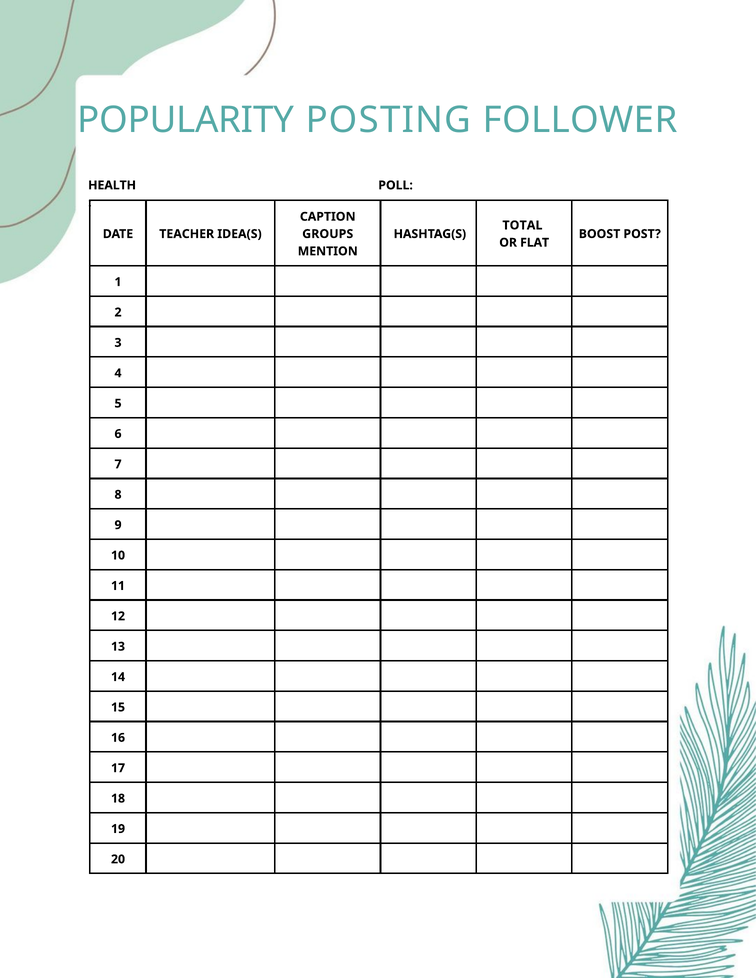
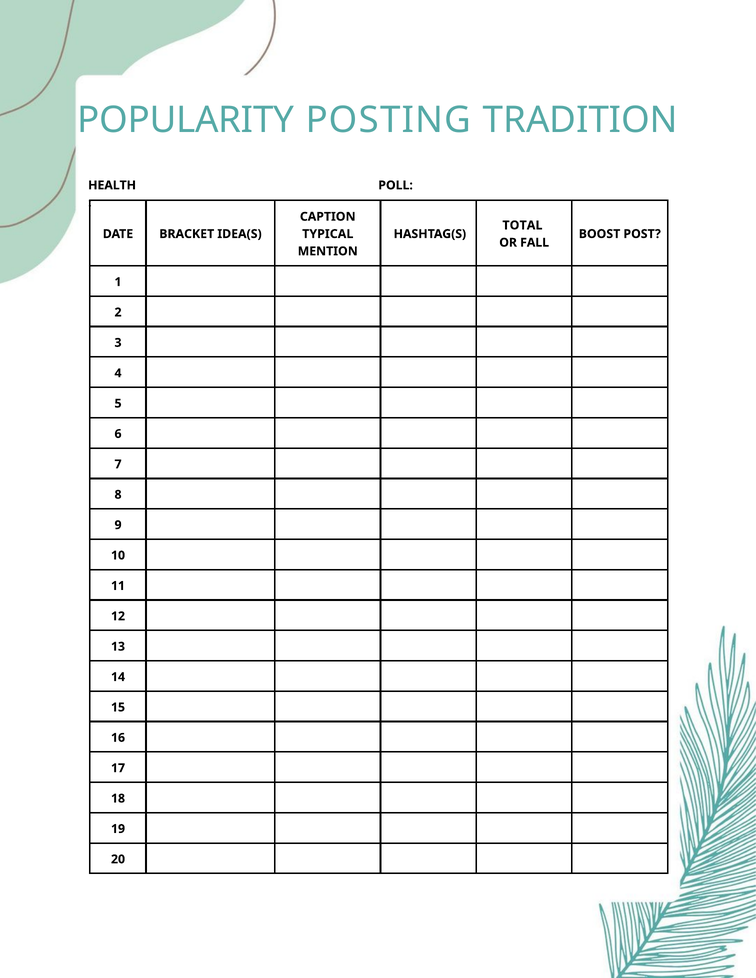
FOLLOWER: FOLLOWER -> TRADITION
TEACHER: TEACHER -> BRACKET
GROUPS: GROUPS -> TYPICAL
FLAT: FLAT -> FALL
